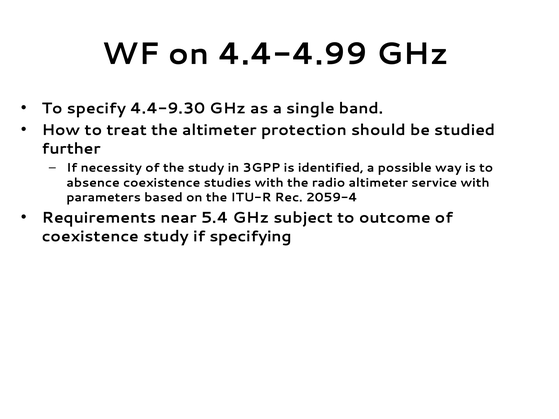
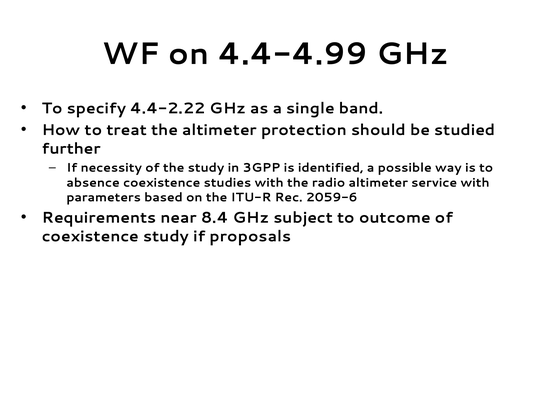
4.4-9.30: 4.4-9.30 -> 4.4-2.22
2059-4: 2059-4 -> 2059-6
5.4: 5.4 -> 8.4
specifying: specifying -> proposals
